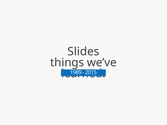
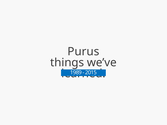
Slides: Slides -> Purus
